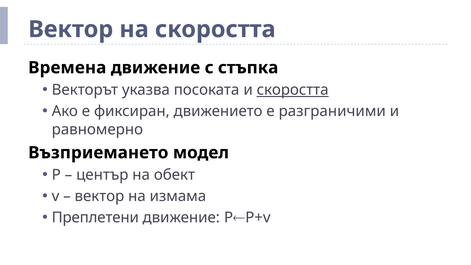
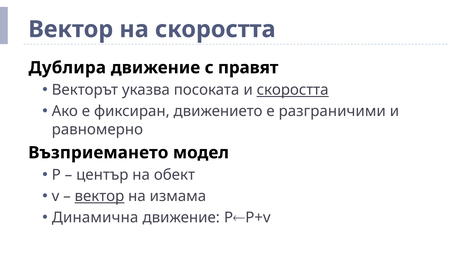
Времена: Времена -> Дублира
стъпка: стъпка -> правят
вектор at (99, 196) underline: none -> present
Преплетени: Преплетени -> Динамична
